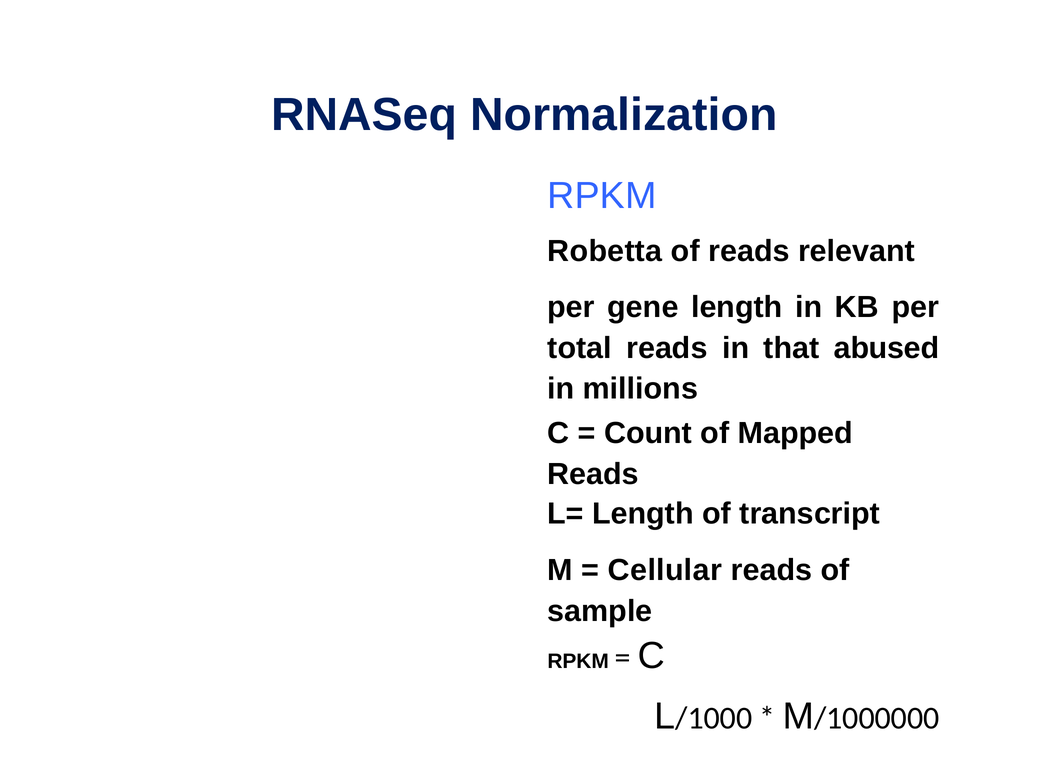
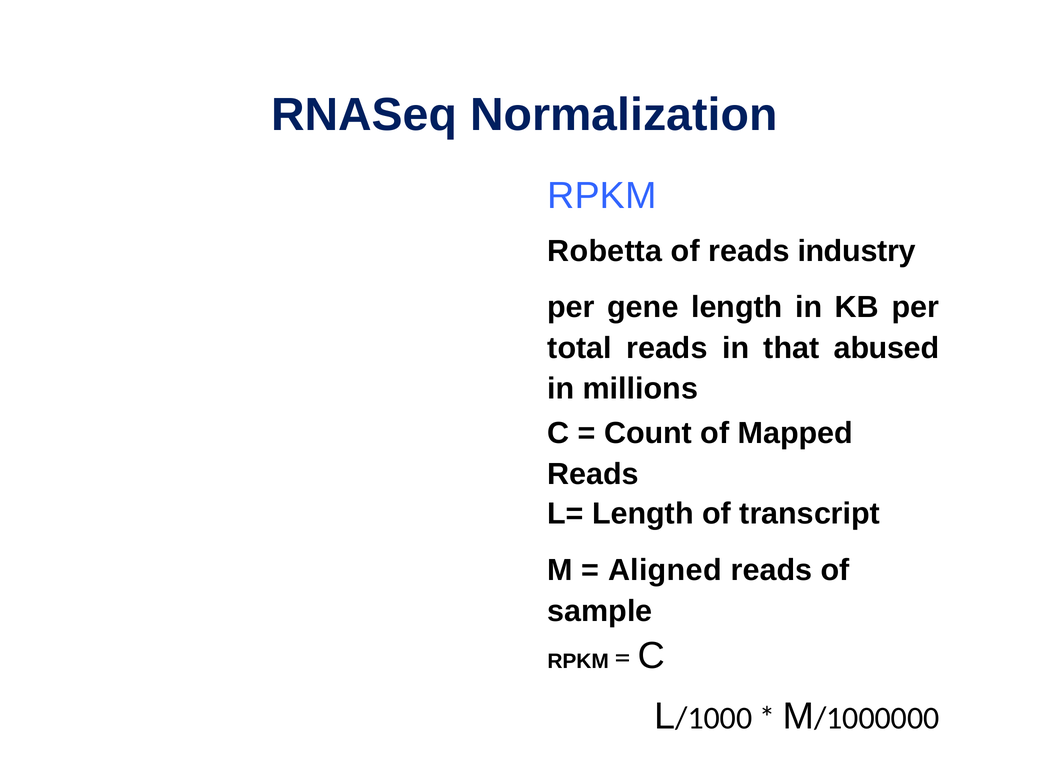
relevant: relevant -> industry
Cellular: Cellular -> Aligned
